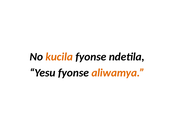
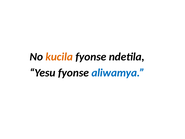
aliwamya colour: orange -> blue
